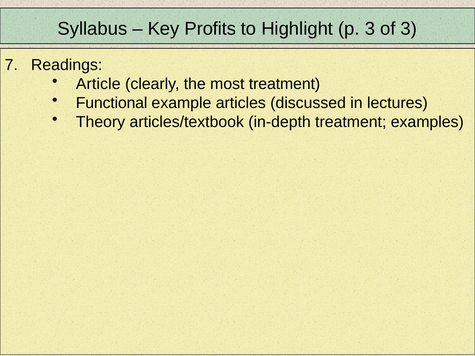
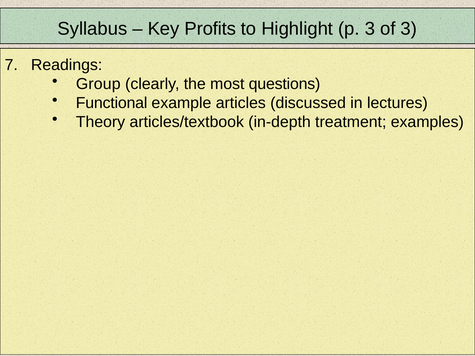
Article: Article -> Group
most treatment: treatment -> questions
